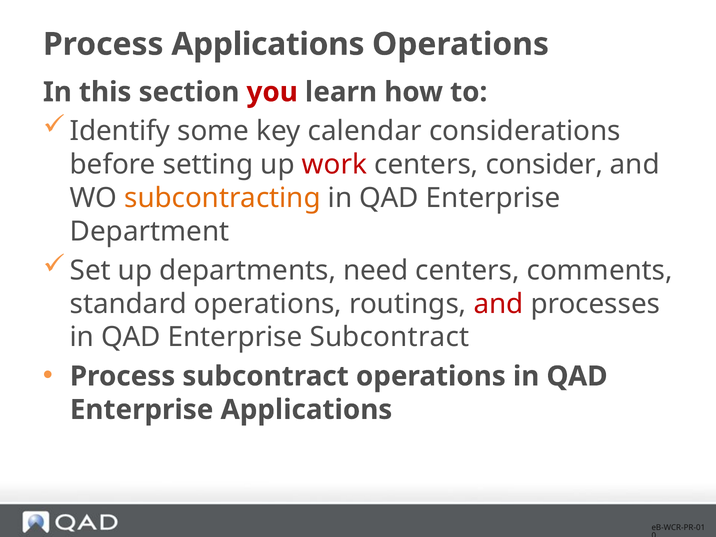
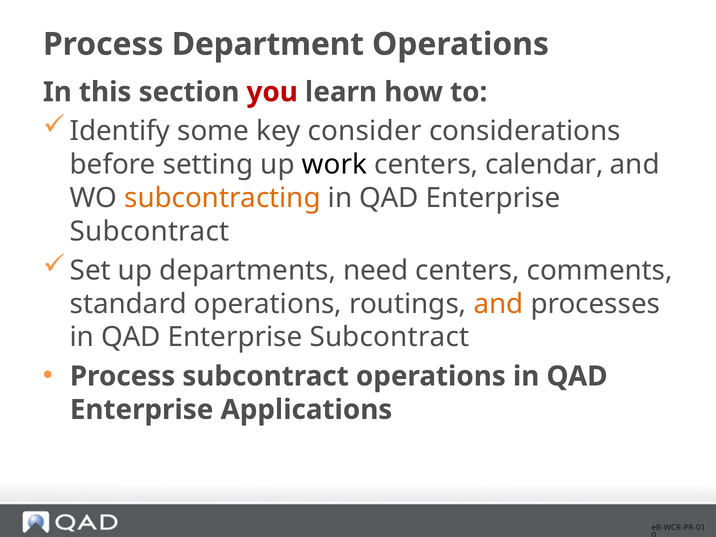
Process Applications: Applications -> Department
calendar: calendar -> consider
work colour: red -> black
consider: consider -> calendar
Department at (150, 231): Department -> Subcontract
and at (499, 304) colour: red -> orange
